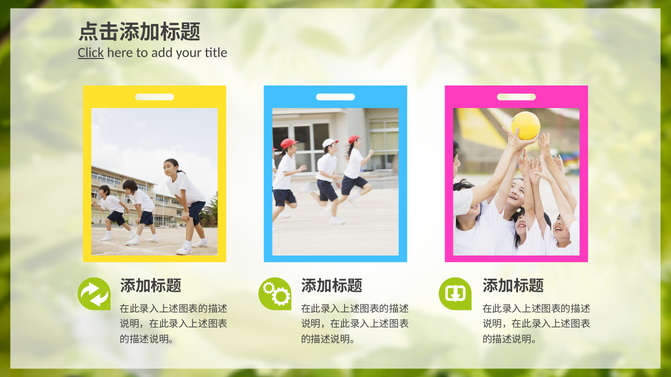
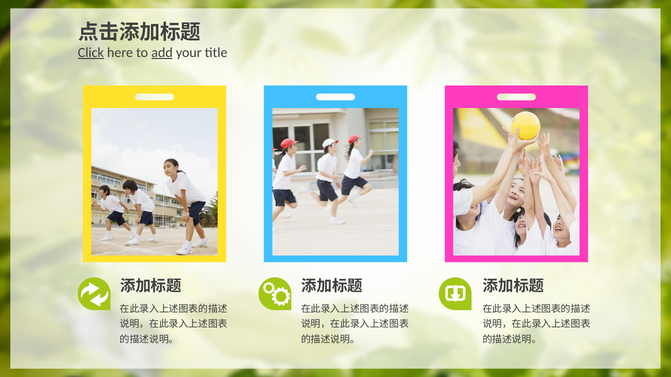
add underline: none -> present
